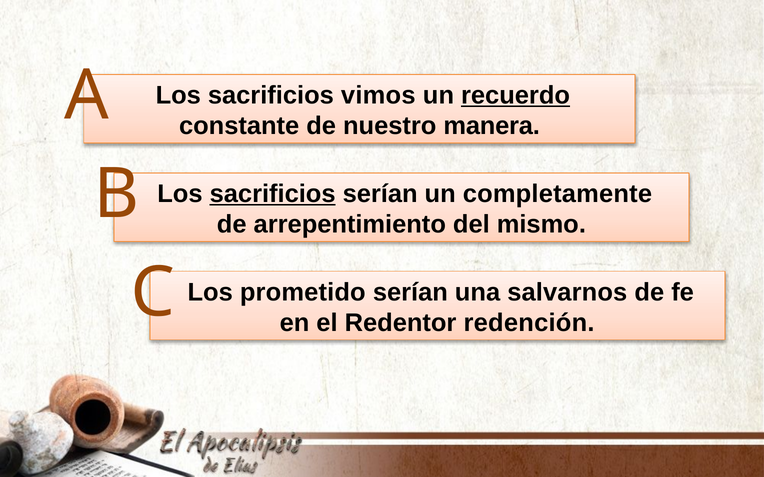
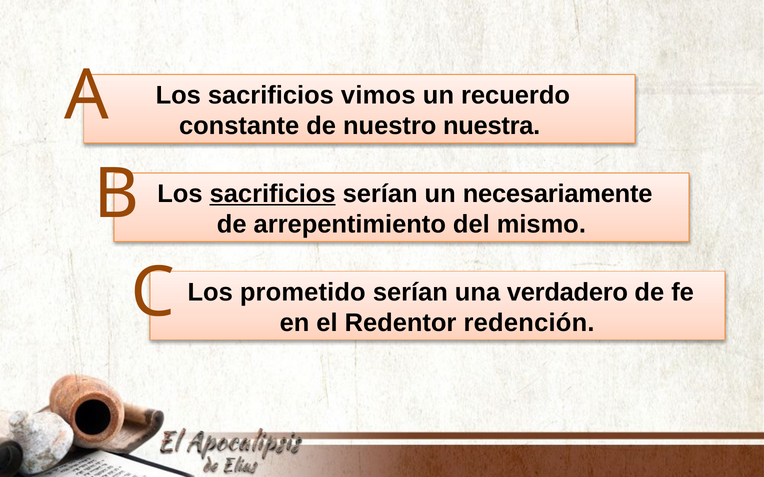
recuerdo underline: present -> none
manera: manera -> nuestra
completamente: completamente -> necesariamente
salvarnos: salvarnos -> verdadero
